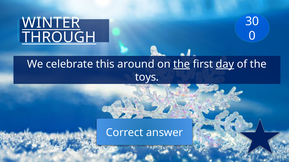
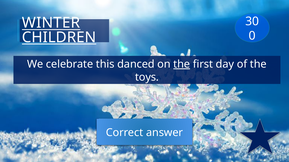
THROUGH: THROUGH -> CHILDREN
around: around -> danced
day underline: present -> none
